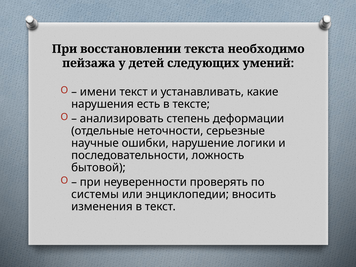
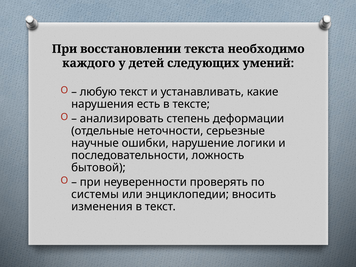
пейзажа: пейзажа -> каждого
имени: имени -> любую
